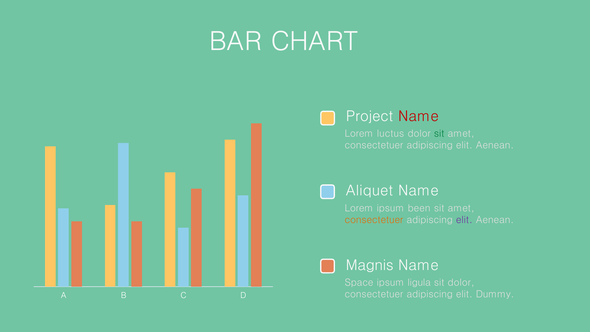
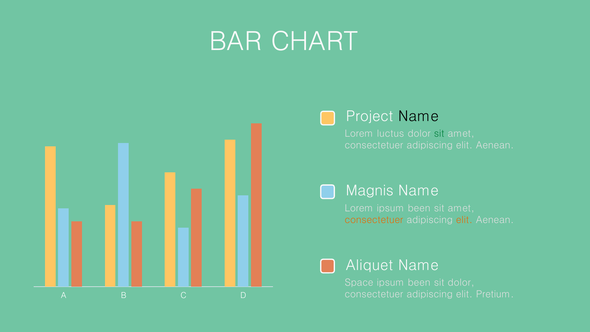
Name at (418, 116) colour: red -> black
Aliquet: Aliquet -> Magnis
elit at (464, 220) colour: purple -> orange
Magnis: Magnis -> Aliquet
ligula at (419, 282): ligula -> been
Dummy: Dummy -> Pretium
